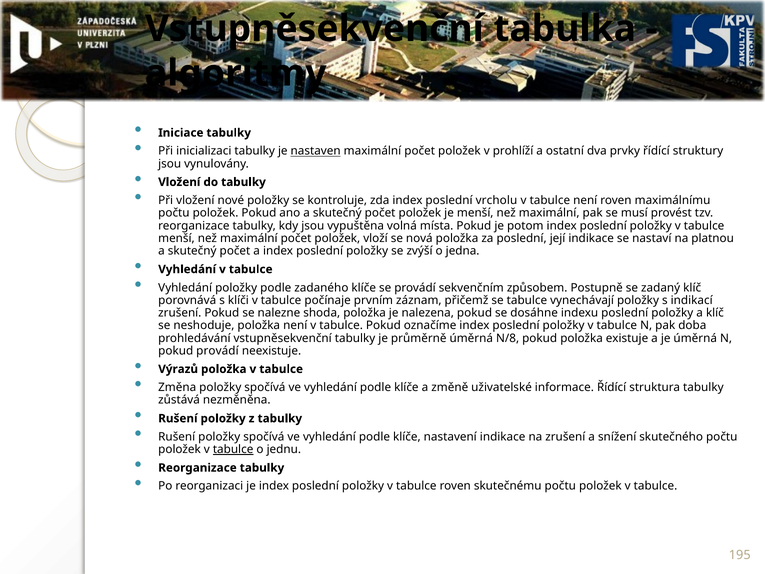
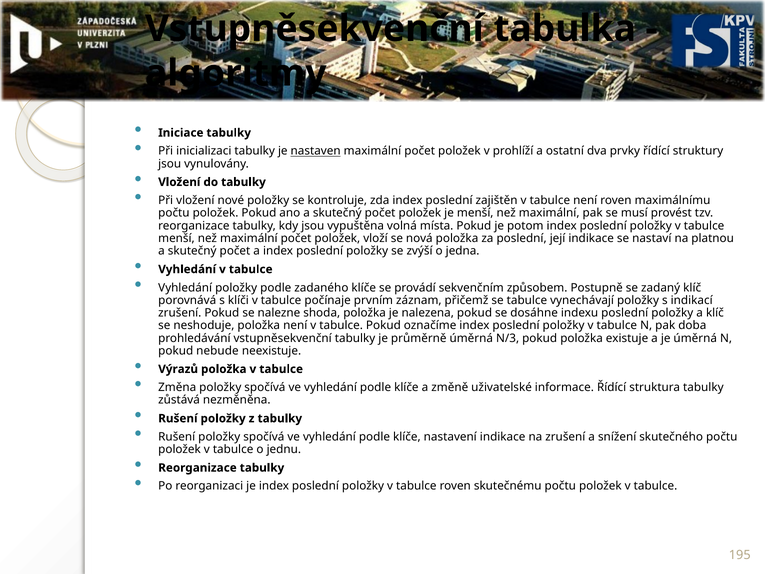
vrcholu: vrcholu -> zajištěn
N/8: N/8 -> N/3
pokud provádí: provádí -> nebude
tabulce at (233, 449) underline: present -> none
